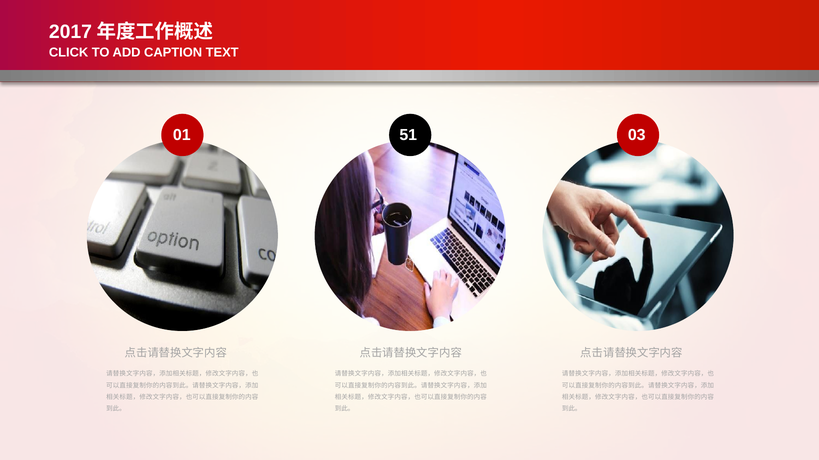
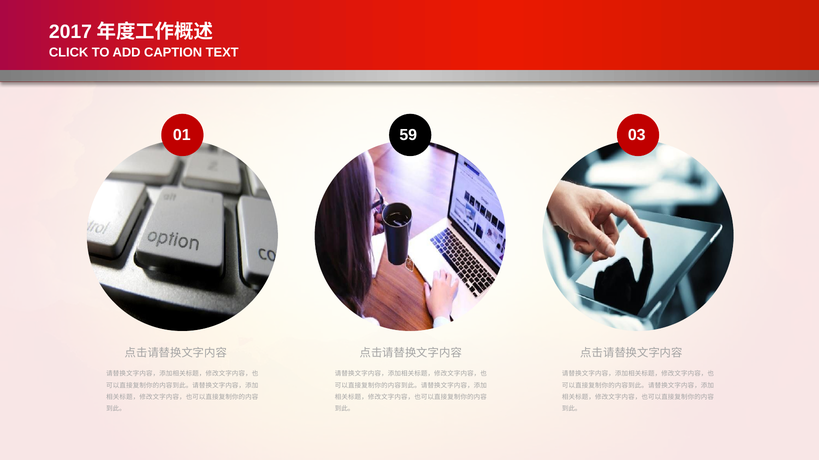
51: 51 -> 59
